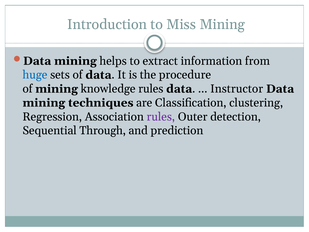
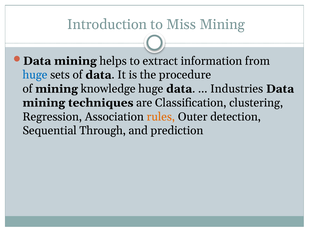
knowledge rules: rules -> huge
Instructor: Instructor -> Industries
rules at (161, 117) colour: purple -> orange
